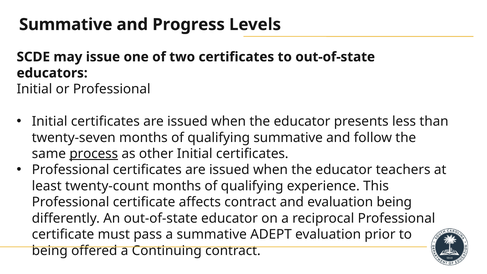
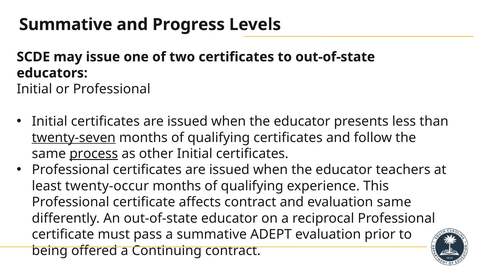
twenty-seven underline: none -> present
qualifying summative: summative -> certificates
twenty-count: twenty-count -> twenty-occur
evaluation being: being -> same
